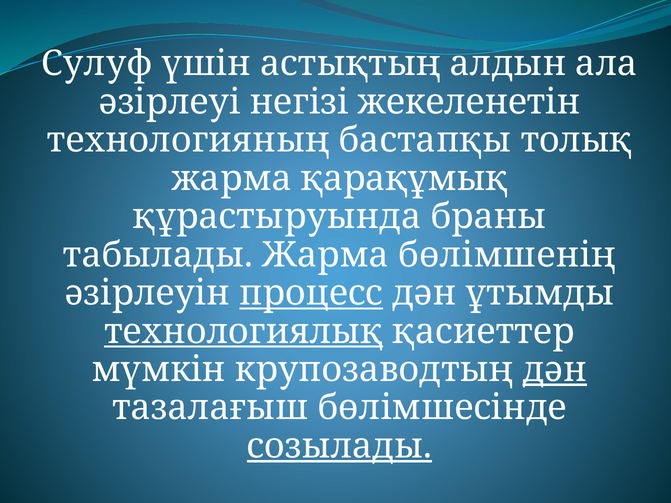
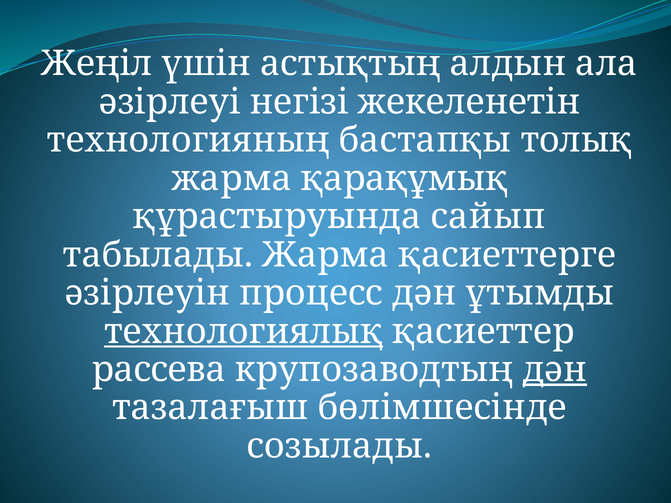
Сулуф: Сулуф -> Жеңiл
браны: браны -> сайып
бөлiмшенiң: бөлiмшенiң -> қасиеттерге
процесс underline: present -> none
мүмкiн: мүмкiн -> рассева
созылады underline: present -> none
